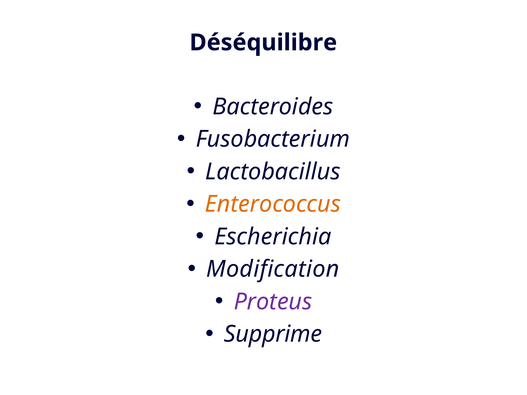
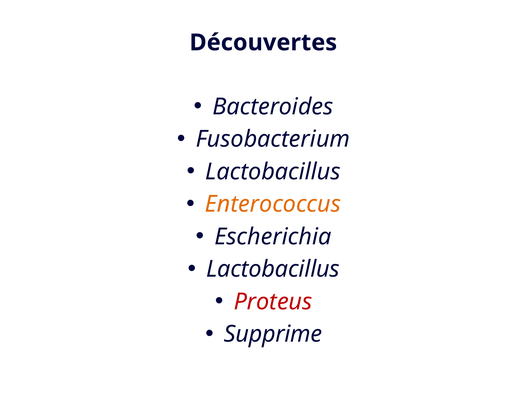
Déséquilibre: Déséquilibre -> Découvertes
Modification at (273, 269): Modification -> Lactobacillus
Proteus colour: purple -> red
